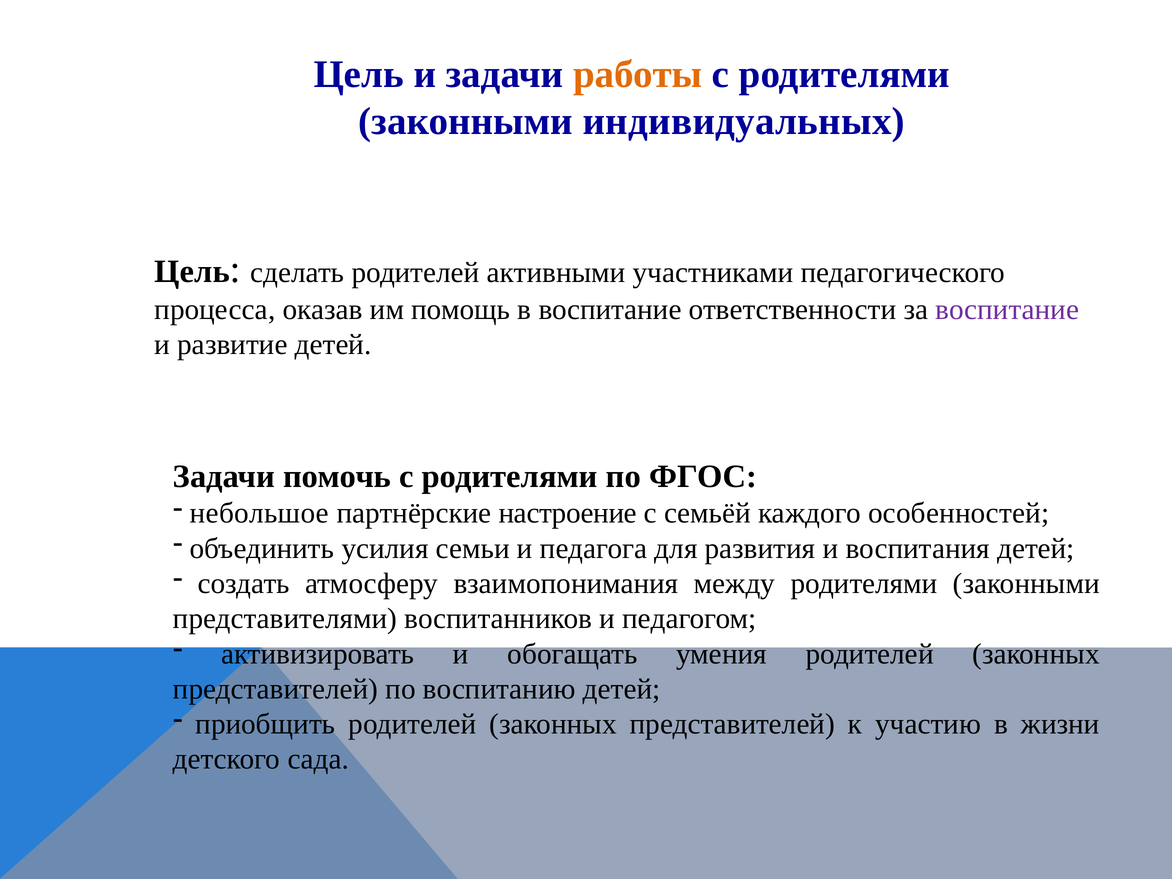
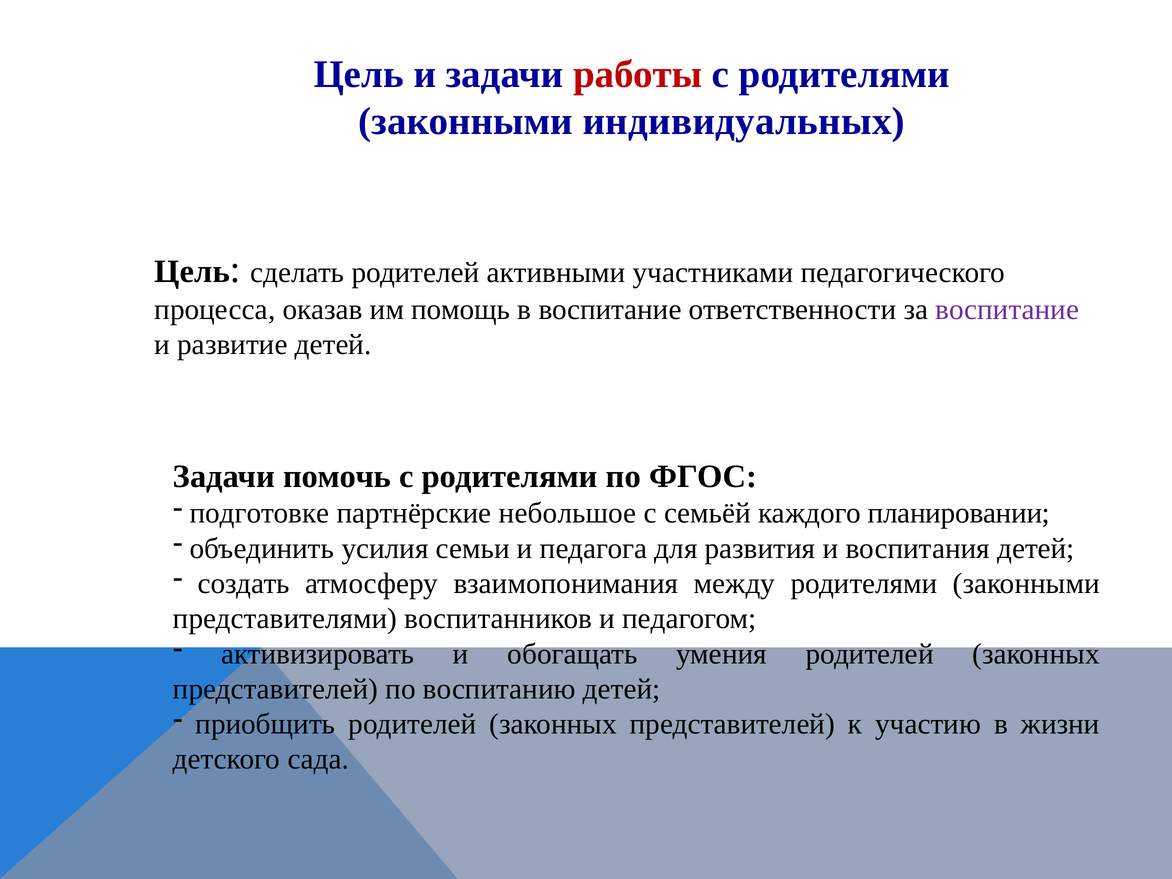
работы colour: orange -> red
небольшое: небольшое -> подготовке
настроение: настроение -> небольшое
особенностей: особенностей -> планировании
